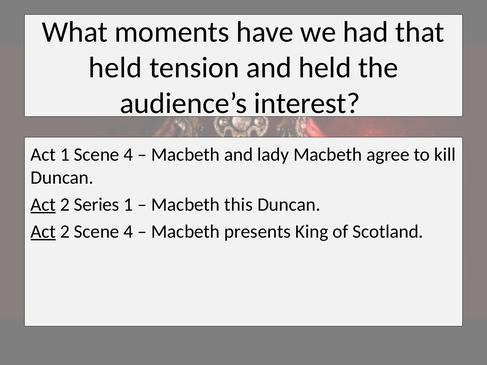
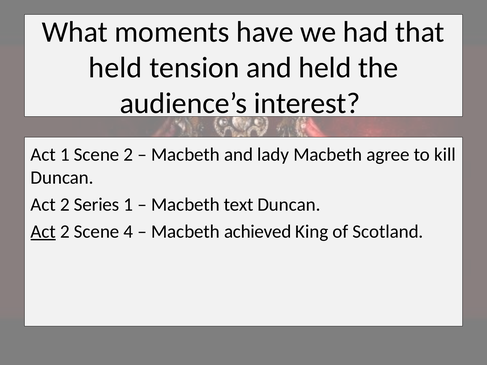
1 Scene 4: 4 -> 2
Act at (43, 205) underline: present -> none
this: this -> text
presents: presents -> achieved
